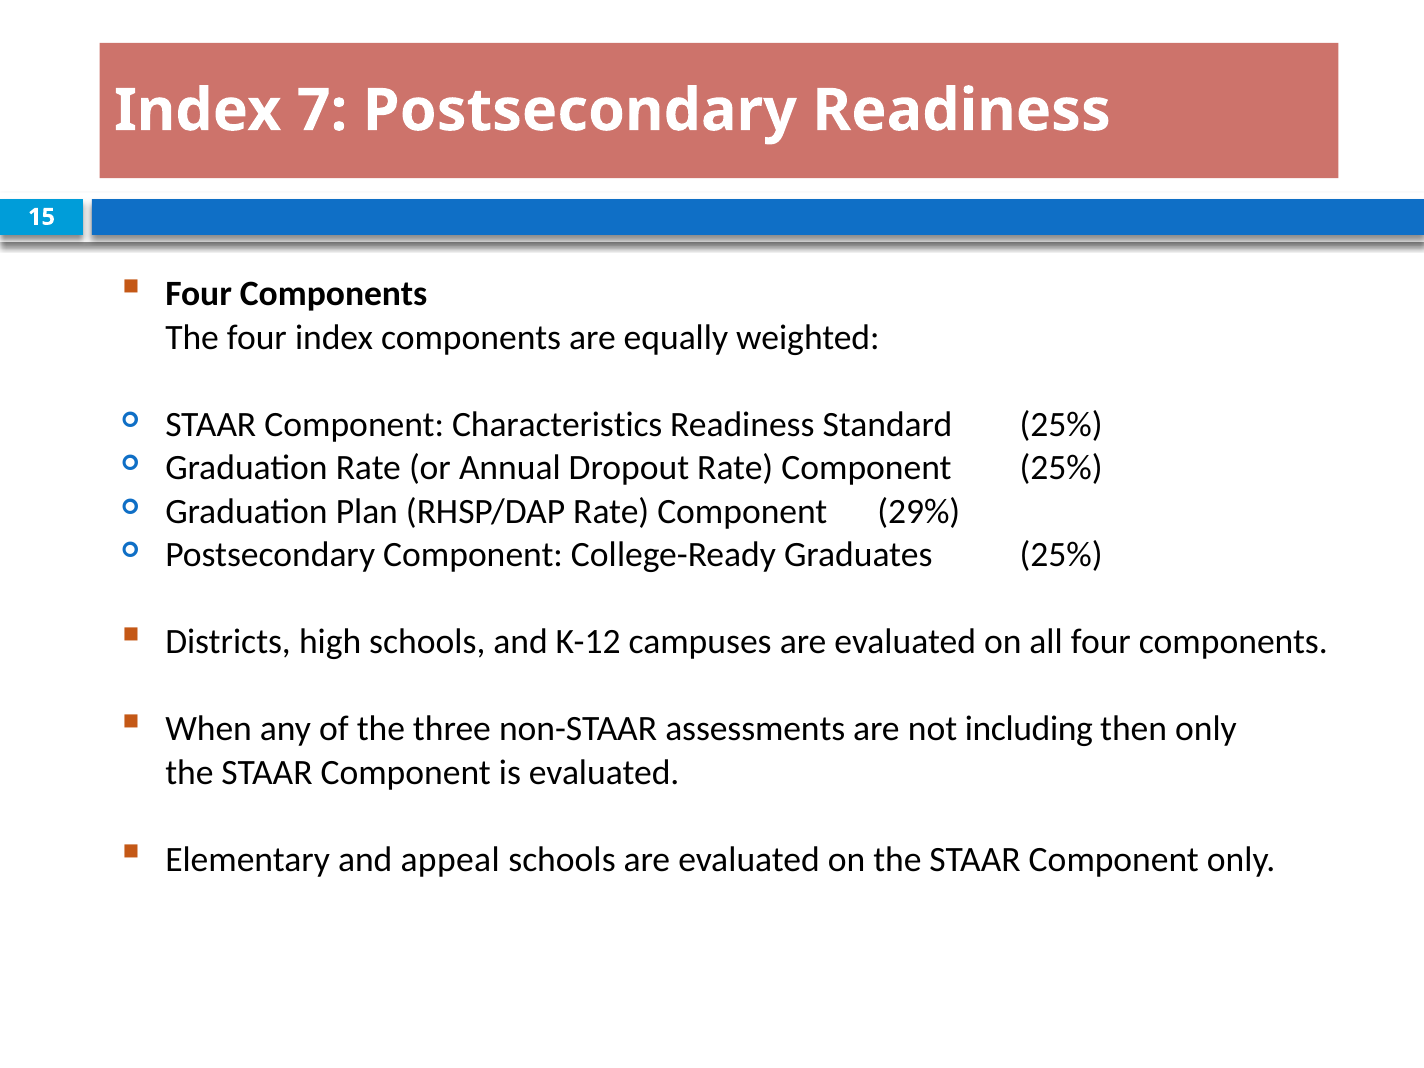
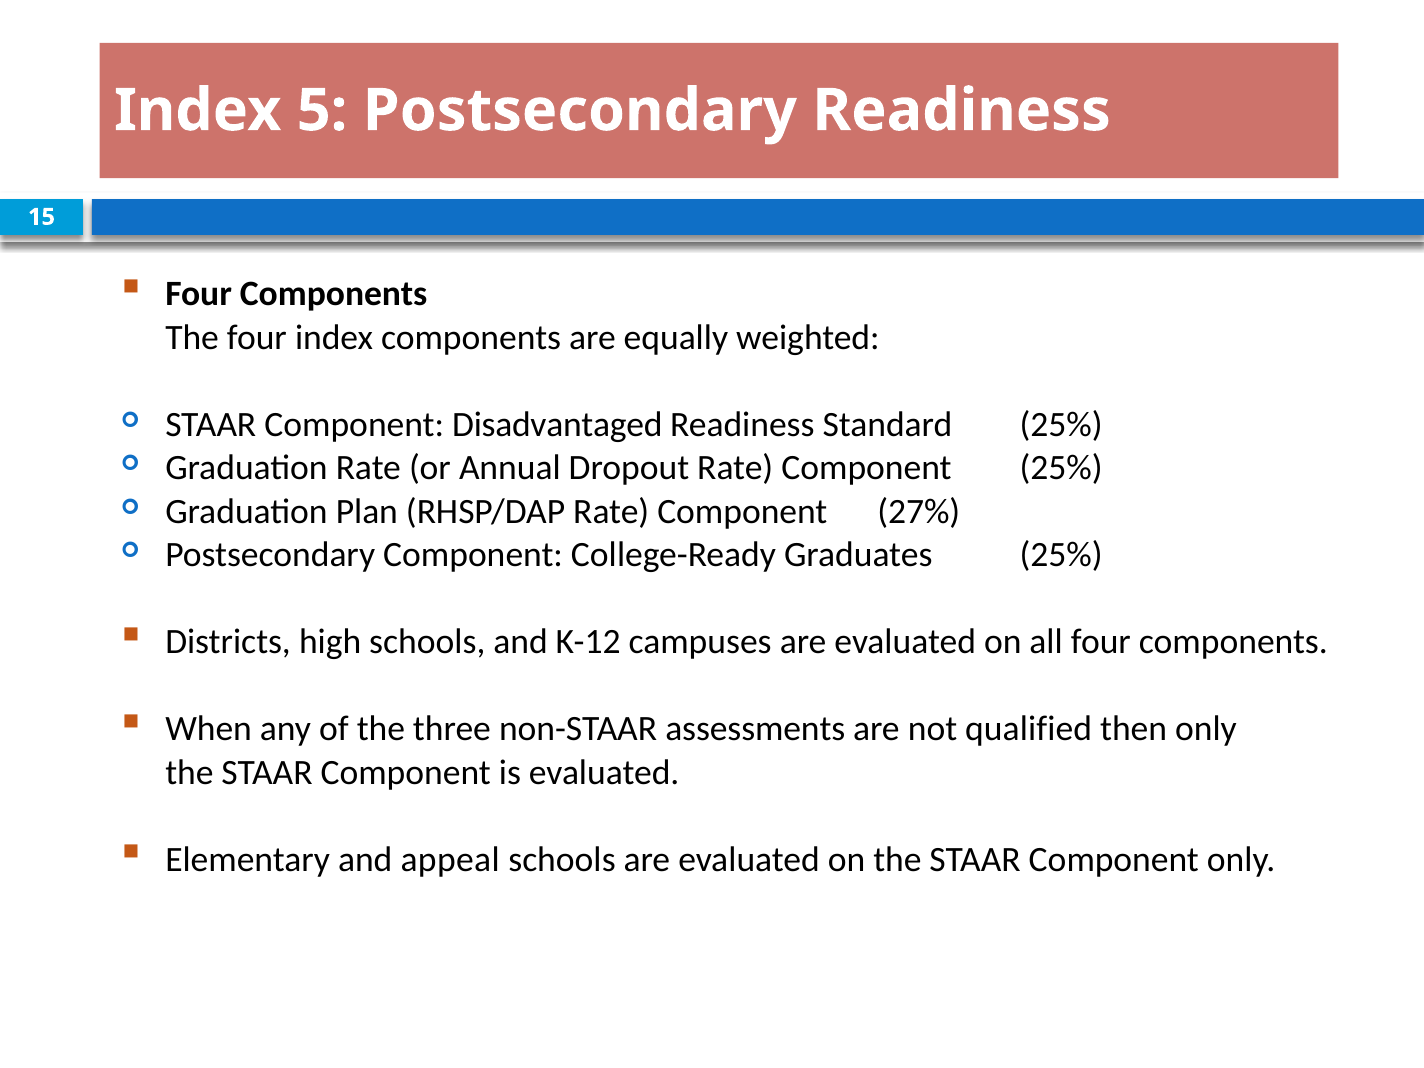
7: 7 -> 5
Characteristics: Characteristics -> Disadvantaged
29%: 29% -> 27%
including: including -> qualified
